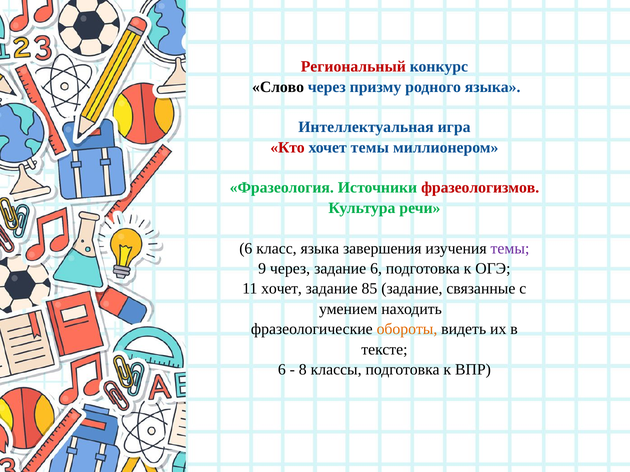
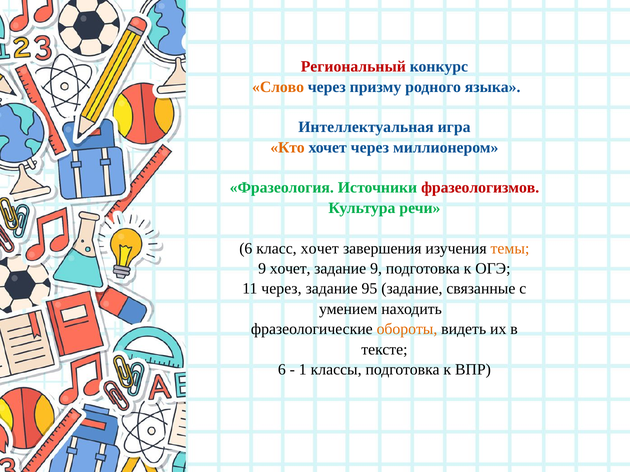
Слово colour: black -> orange
Кто colour: red -> orange
хочет темы: темы -> через
класс языка: языка -> хочет
темы at (510, 249) colour: purple -> orange
9 через: через -> хочет
задание 6: 6 -> 9
11 хочет: хочет -> через
85: 85 -> 95
8: 8 -> 1
